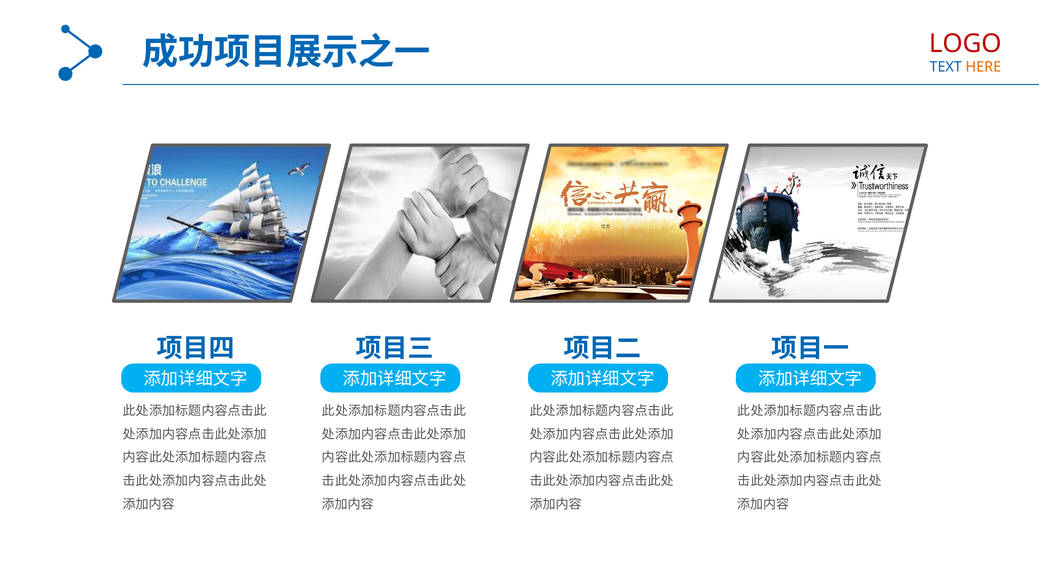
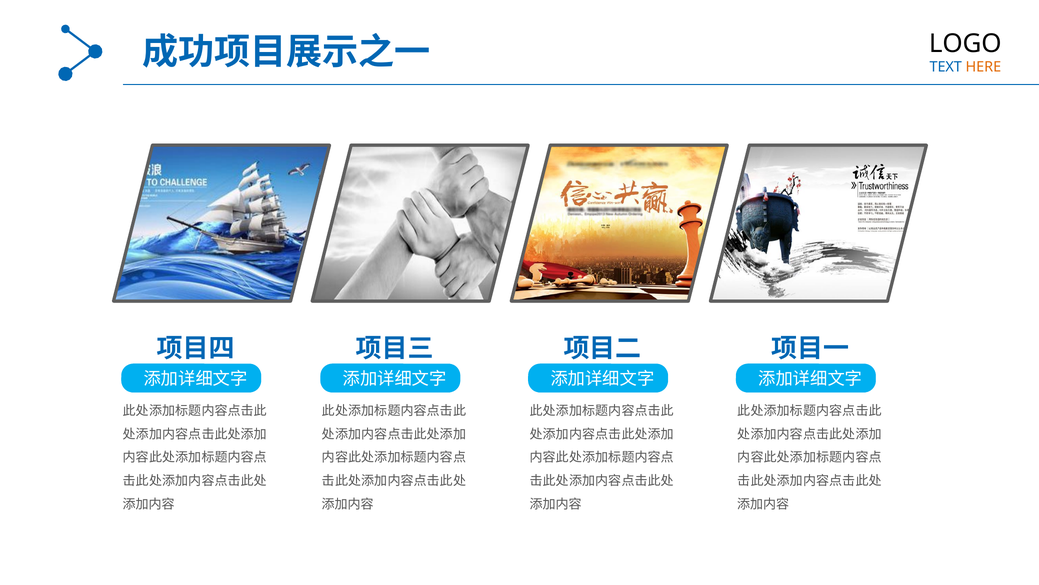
LOGO colour: red -> black
